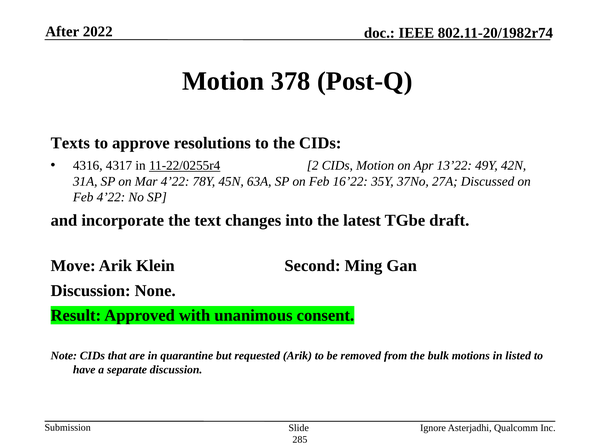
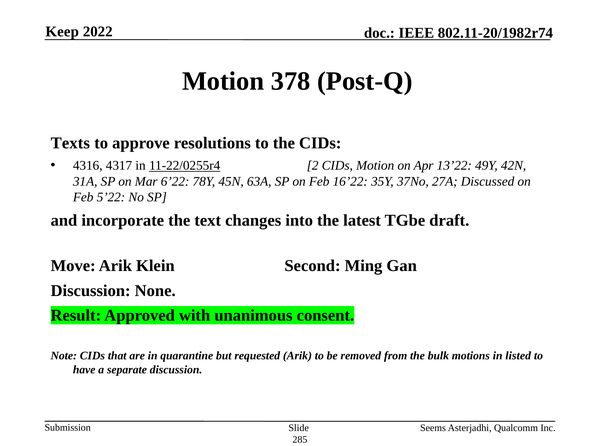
After: After -> Keep
Mar 4’22: 4’22 -> 6’22
Feb 4’22: 4’22 -> 5’22
Ignore: Ignore -> Seems
